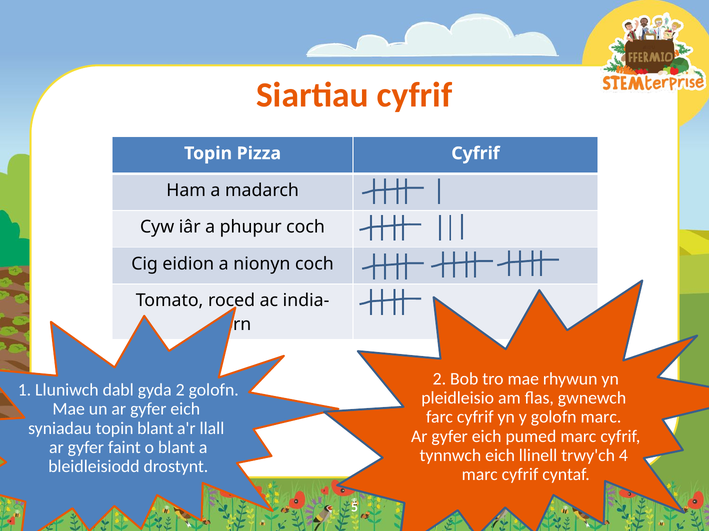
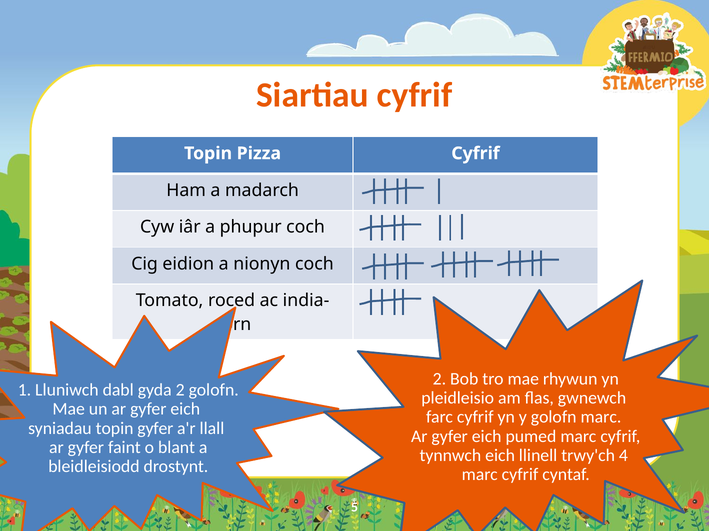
topin blant: blant -> gyfer
